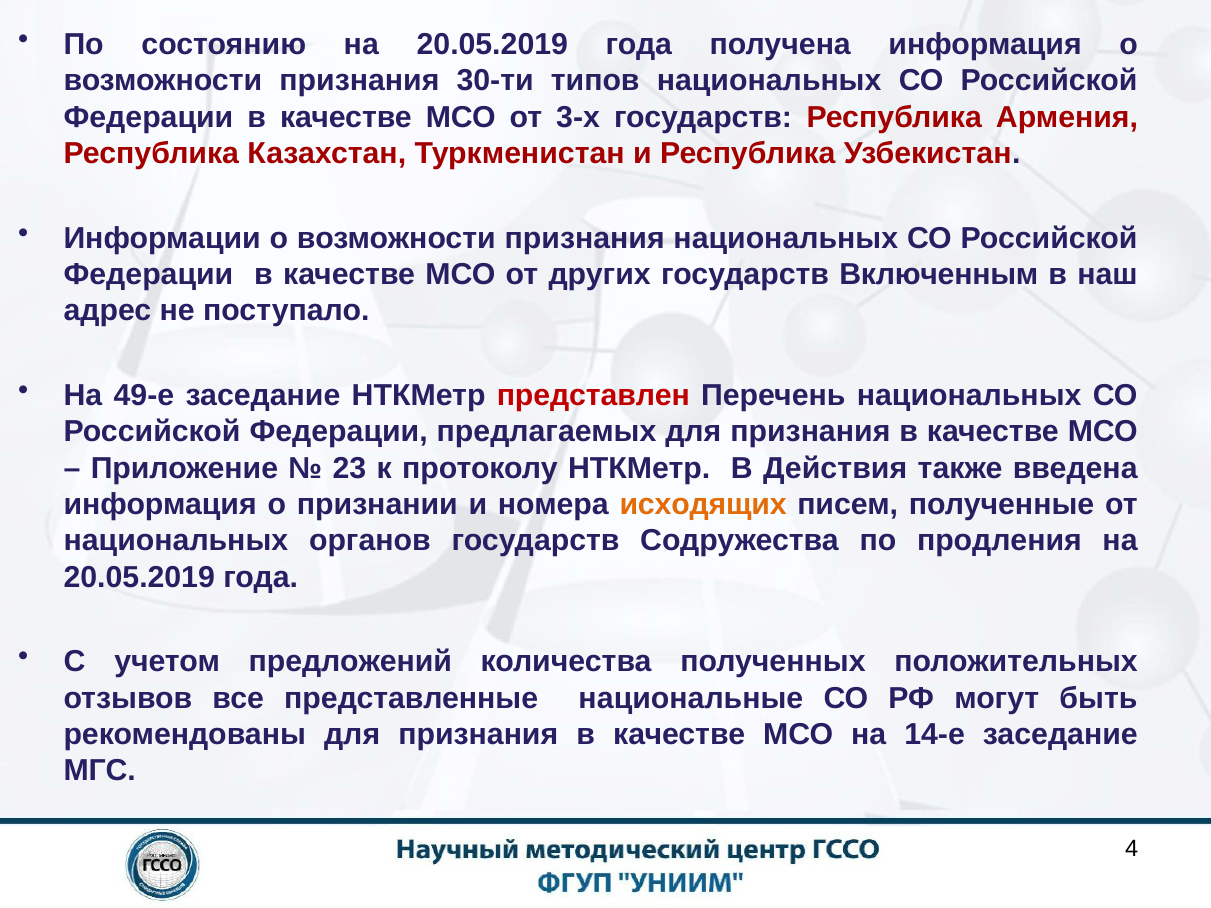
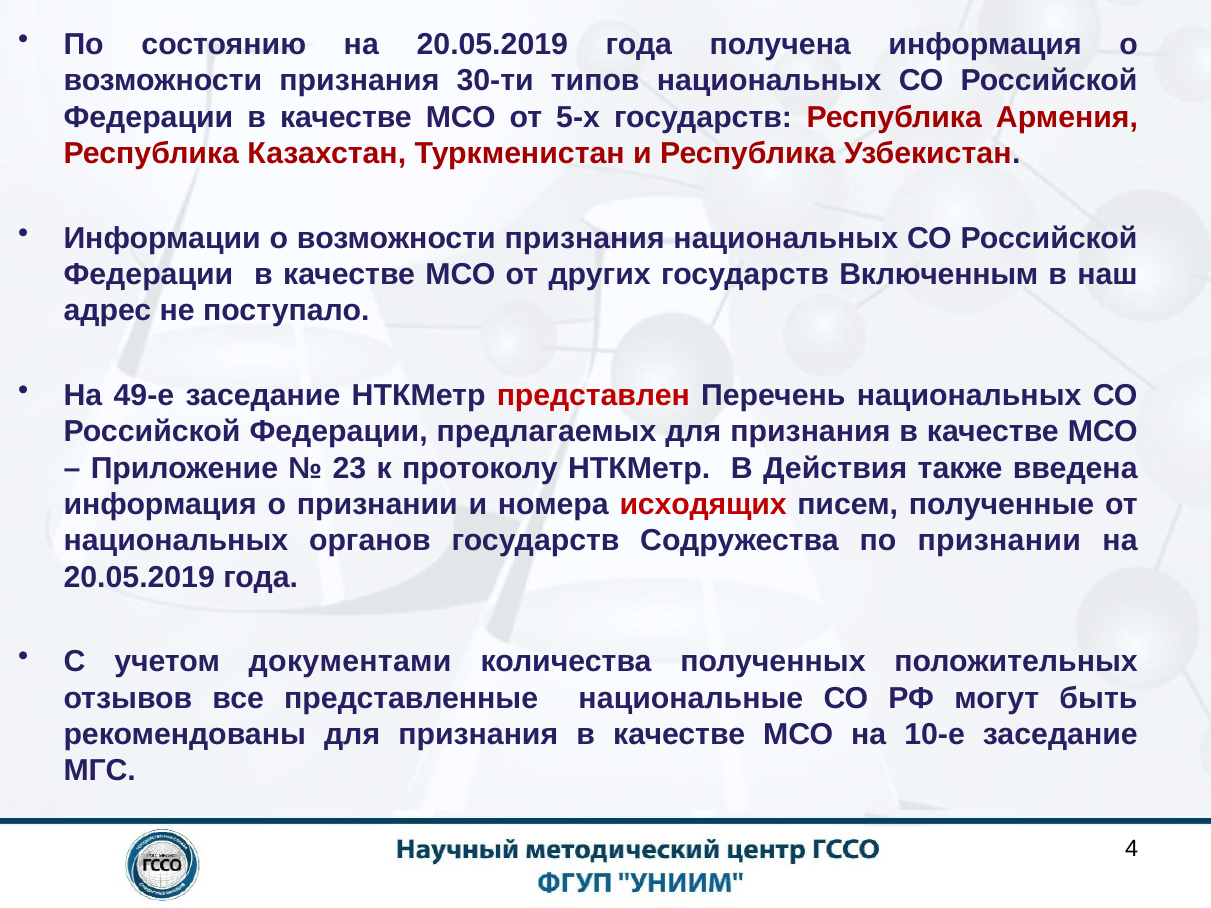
3-х: 3-х -> 5-х
исходящих colour: orange -> red
по продления: продления -> признании
предложений: предложений -> документами
14-е: 14-е -> 10-е
